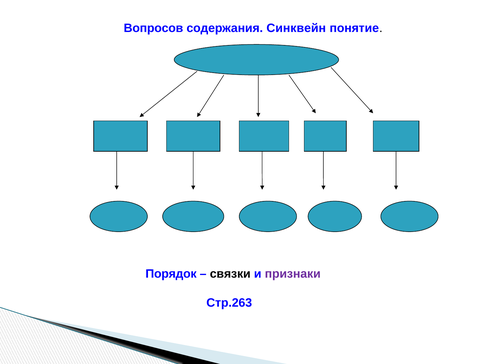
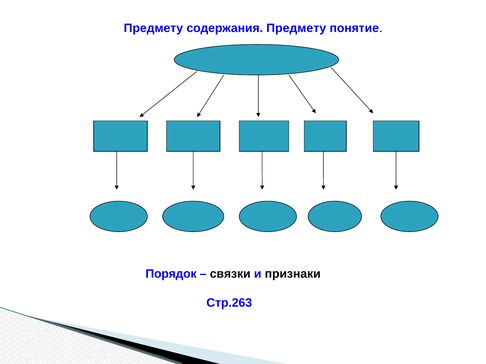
Вопросов at (153, 28): Вопросов -> Предмету
содержания Синквейн: Синквейн -> Предмету
признаки colour: purple -> black
